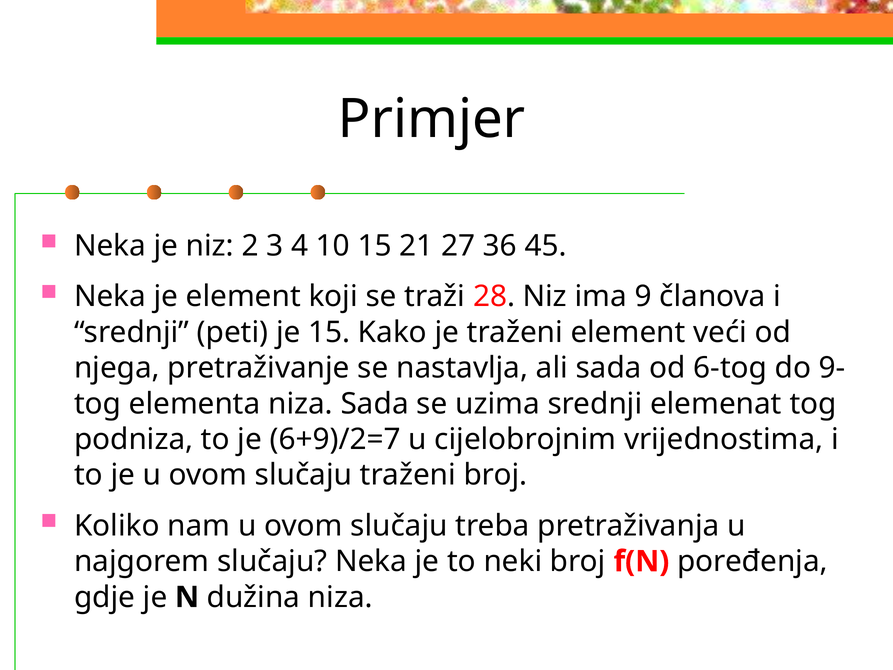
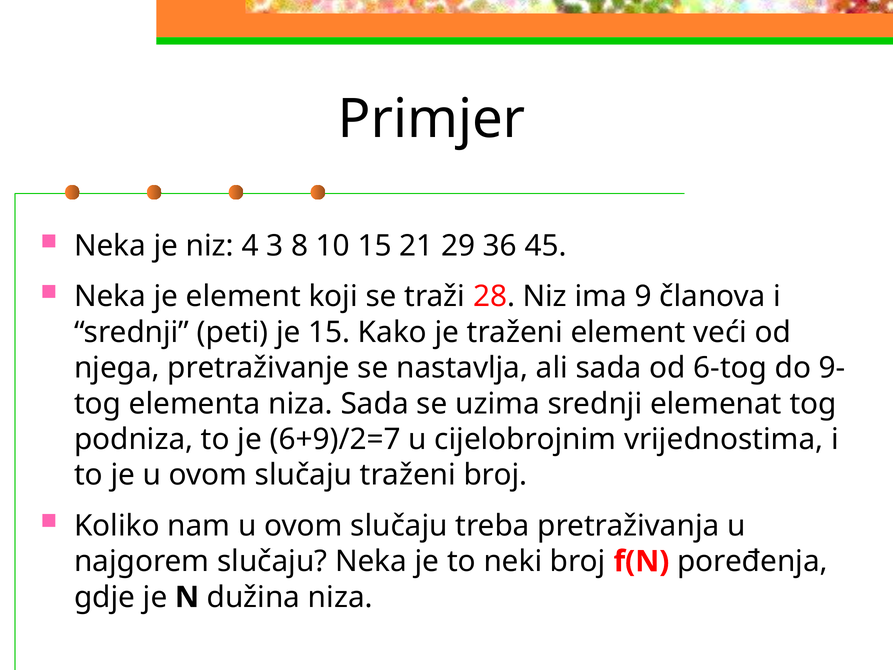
2: 2 -> 4
4: 4 -> 8
27: 27 -> 29
